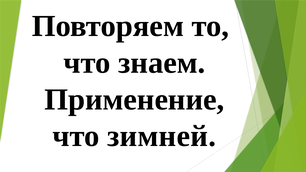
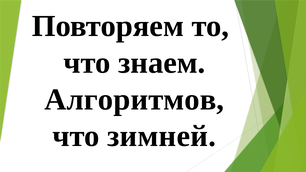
Применение: Применение -> Алгоритмов
